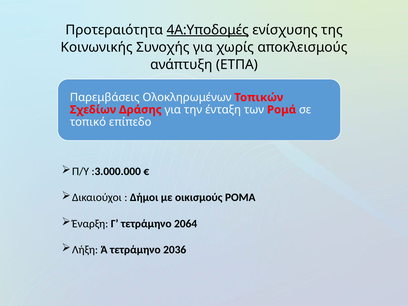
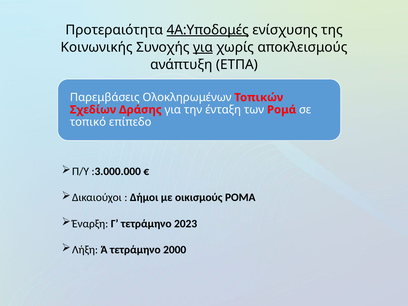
για at (203, 47) underline: none -> present
2064: 2064 -> 2023
2036: 2036 -> 2000
